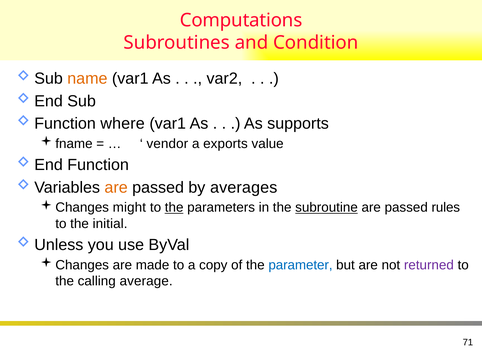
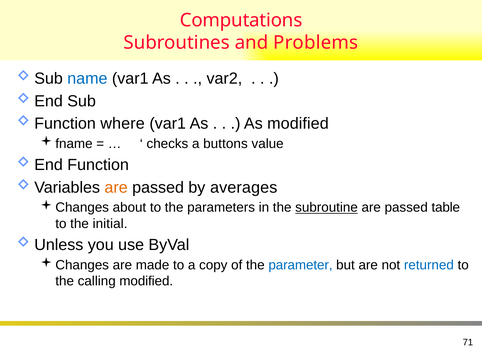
Condition: Condition -> Problems
name colour: orange -> blue
As supports: supports -> modified
vendor: vendor -> checks
exports: exports -> buttons
might: might -> about
the at (174, 207) underline: present -> none
rules: rules -> table
returned colour: purple -> blue
calling average: average -> modified
